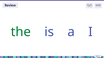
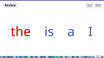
the colour: green -> red
